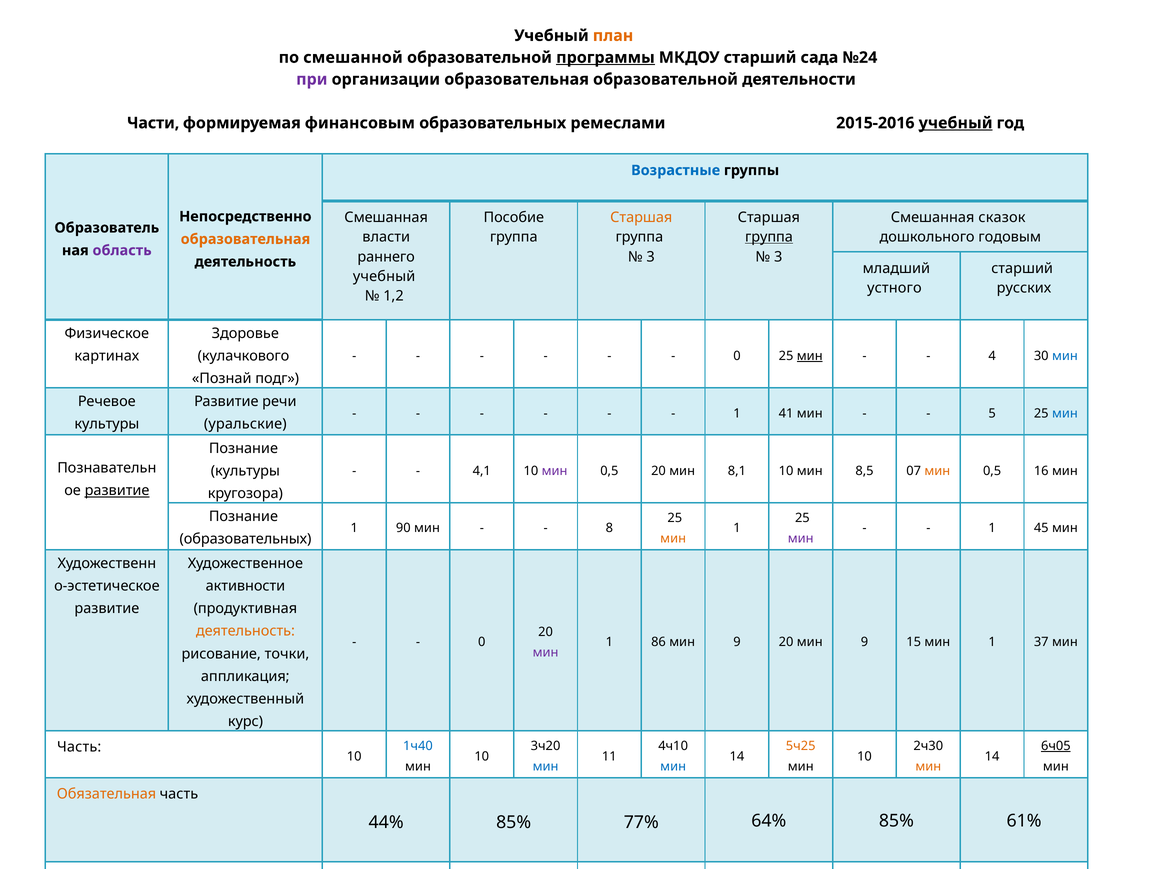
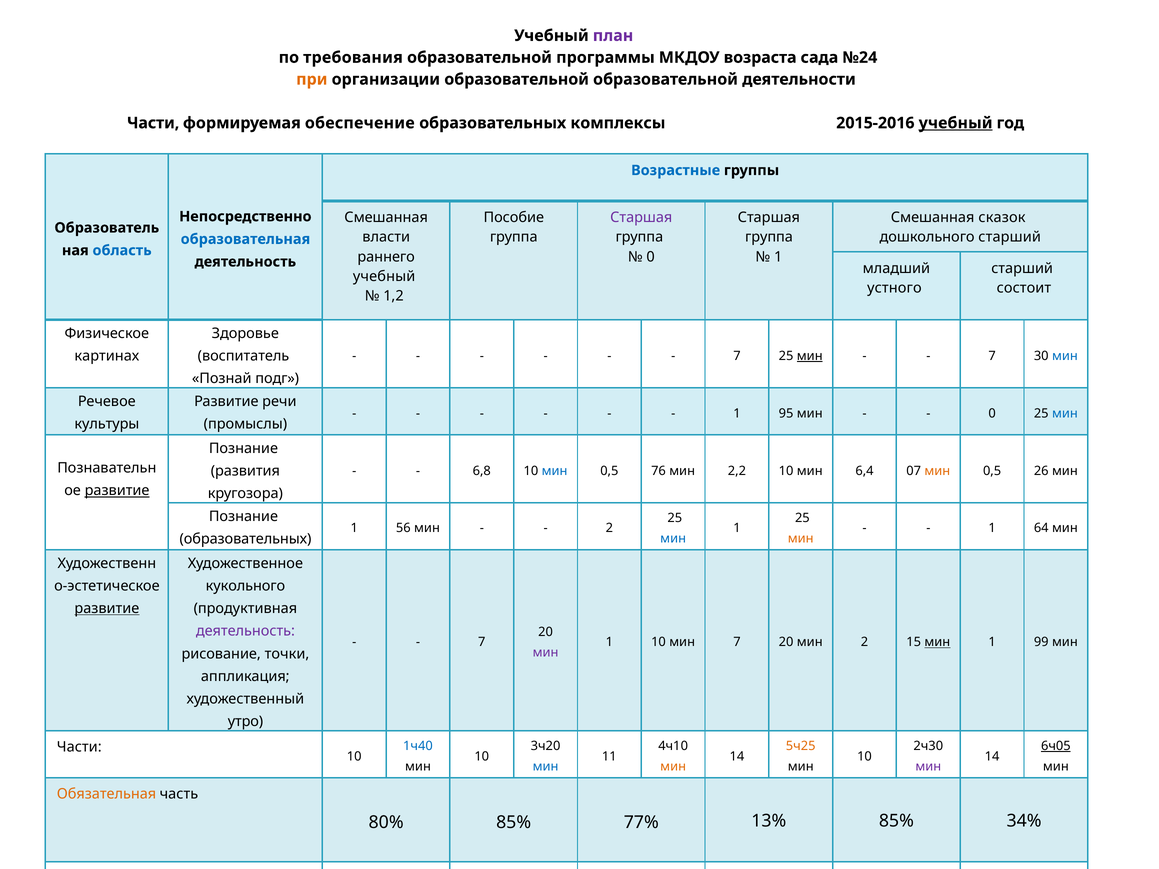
план colour: orange -> purple
смешанной: смешанной -> требования
программы underline: present -> none
МКДОУ старший: старший -> возраста
при colour: purple -> orange
организации образовательная: образовательная -> образовательной
финансовым: финансовым -> обеспечение
ремеслами: ремеслами -> комплексы
Старшая at (641, 217) colour: orange -> purple
группа at (769, 237) underline: present -> none
дошкольного годовым: годовым -> старший
образовательная at (245, 239) colour: orange -> blue
область colour: purple -> blue
3 at (651, 257): 3 -> 0
3 at (778, 257): 3 -> 1
русских: русских -> состоит
кулачкового: кулачкового -> воспитатель
0 at (737, 356): 0 -> 7
4 at (992, 356): 4 -> 7
41: 41 -> 95
5 at (992, 413): 5 -> 0
уральские: уральские -> промыслы
культуры at (245, 471): культуры -> развития
4,1: 4,1 -> 6,8
мин at (555, 471) colour: purple -> blue
0,5 20: 20 -> 76
8,1: 8,1 -> 2,2
8,5: 8,5 -> 6,4
16: 16 -> 26
90: 90 -> 56
8 at (609, 528): 8 -> 2
45: 45 -> 64
мин at (673, 539) colour: orange -> blue
мин at (801, 539) colour: purple -> orange
активности: активности -> кукольного
развитие at (107, 609) underline: none -> present
деятельность at (245, 631) colour: orange -> purple
0 at (482, 642): 0 -> 7
1 86: 86 -> 10
9 at (737, 642): 9 -> 7
20 мин 9: 9 -> 2
мин at (937, 642) underline: none -> present
37: 37 -> 99
курс: курс -> утро
Часть at (79, 747): Часть -> Части
мин at (673, 767) colour: blue -> orange
мин at (928, 767) colour: orange -> purple
44%: 44% -> 80%
64%: 64% -> 13%
61%: 61% -> 34%
